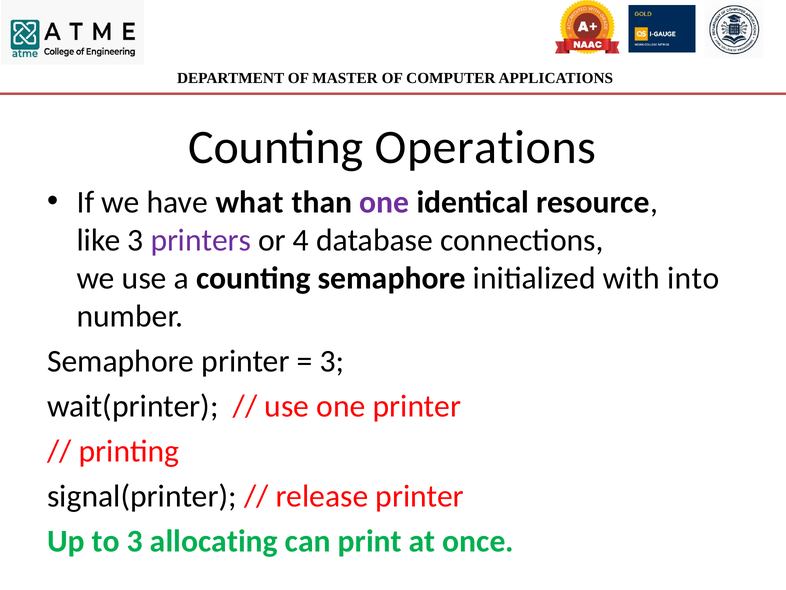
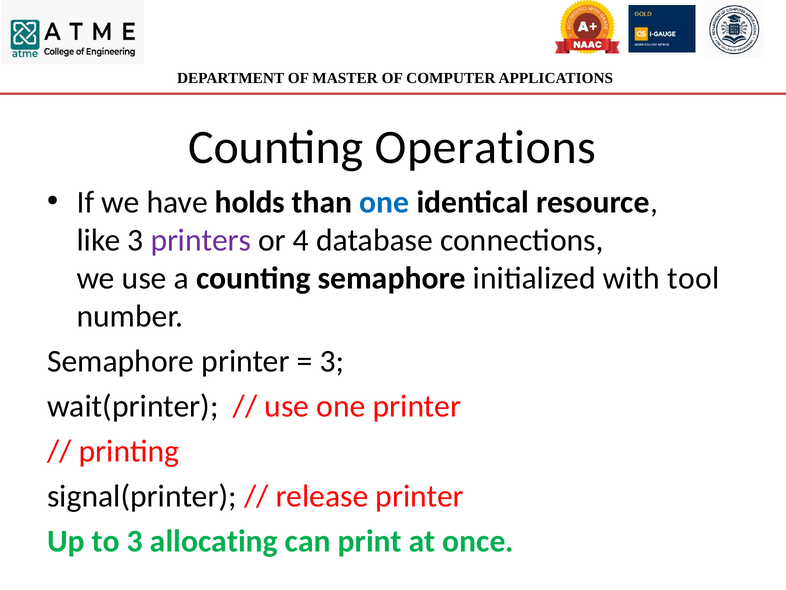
what: what -> holds
one at (384, 202) colour: purple -> blue
into: into -> tool
